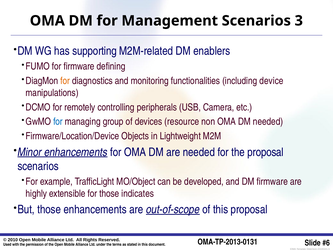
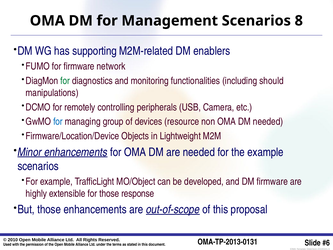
3: 3 -> 8
defining: defining -> network
for at (65, 81) colour: orange -> green
device: device -> should
the proposal: proposal -> example
indicates: indicates -> response
